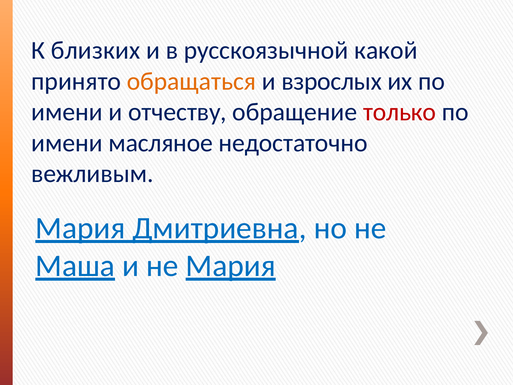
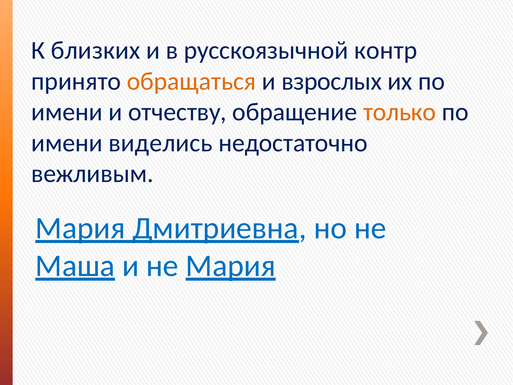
какой: какой -> контр
только colour: red -> orange
масляное: масляное -> виделись
